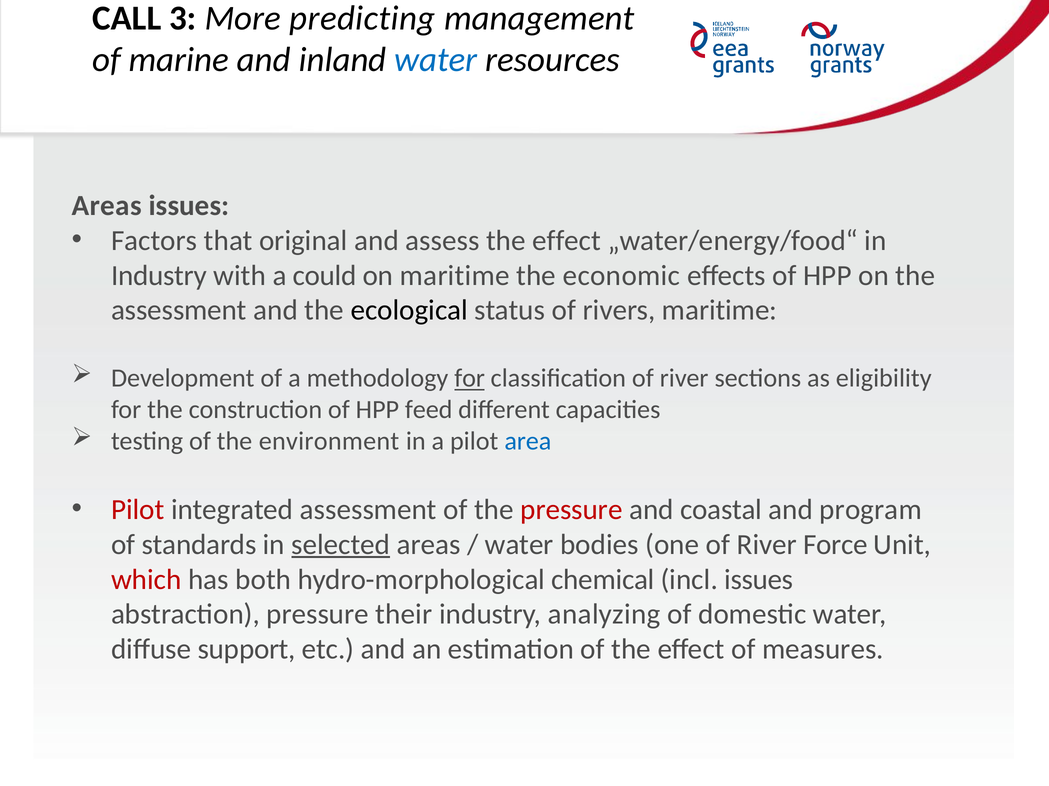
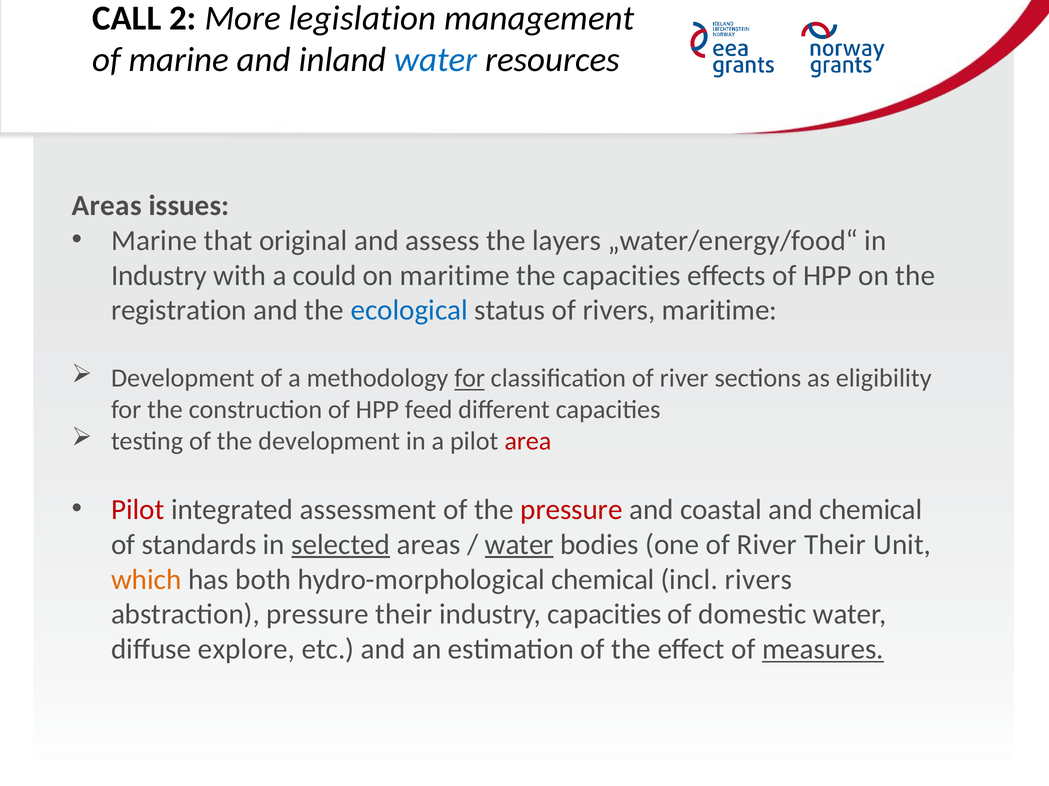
3: 3 -> 2
predicting: predicting -> legislation
Factors at (154, 241): Factors -> Marine
assess the effect: effect -> layers
the economic: economic -> capacities
assessment at (179, 311): assessment -> registration
ecological colour: black -> blue
the environment: environment -> development
area colour: blue -> red
and program: program -> chemical
water at (519, 545) underline: none -> present
River Force: Force -> Their
which colour: red -> orange
incl issues: issues -> rivers
industry analyzing: analyzing -> capacities
support: support -> explore
measures underline: none -> present
